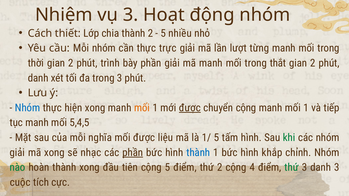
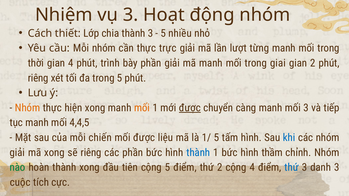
thành 2: 2 -> 3
thời gian 2: 2 -> 4
thắt: thắt -> giai
danh at (38, 78): danh -> riêng
trong 3: 3 -> 5
Nhóm at (28, 108) colour: blue -> orange
chuyển cộng: cộng -> càng
1 at (306, 108): 1 -> 3
5,4,5: 5,4,5 -> 4,4,5
nghĩa: nghĩa -> chiến
khi colour: green -> blue
sẽ nhạc: nhạc -> riêng
phần at (133, 153) underline: present -> none
khắp: khắp -> thầm
thứ at (292, 168) colour: green -> blue
